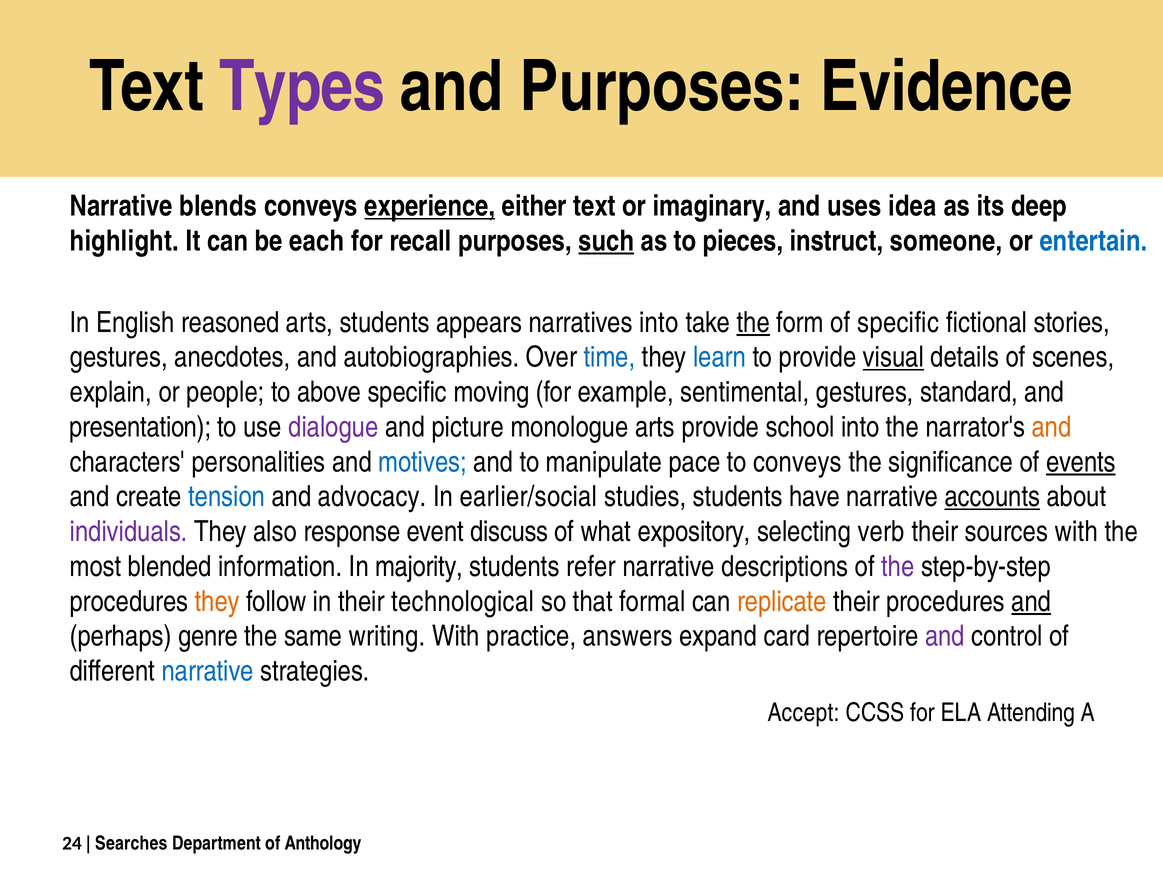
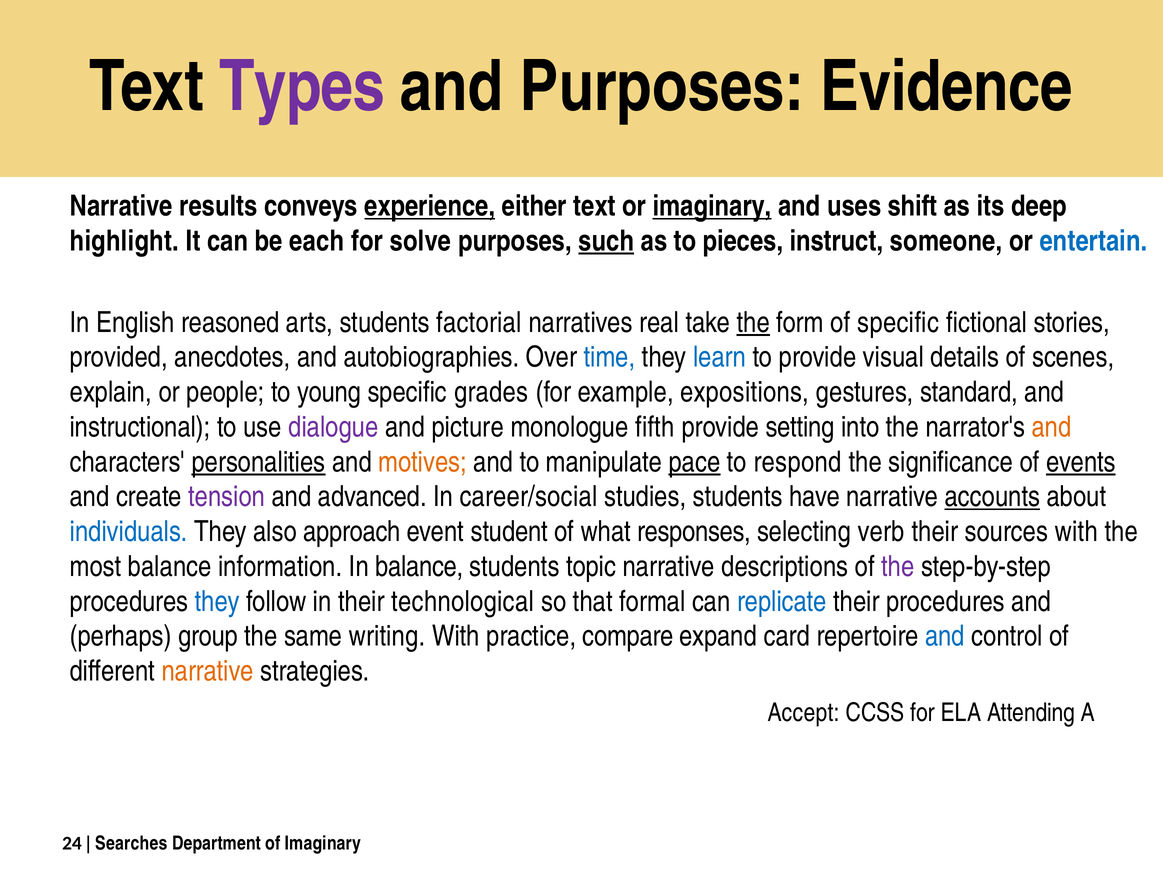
blends: blends -> results
imaginary at (712, 206) underline: none -> present
idea: idea -> shift
recall: recall -> solve
appears: appears -> factorial
narratives into: into -> real
gestures at (119, 357): gestures -> provided
visual underline: present -> none
above: above -> young
moving: moving -> grades
sentimental: sentimental -> expositions
presentation: presentation -> instructional
monologue arts: arts -> fifth
school: school -> setting
personalities underline: none -> present
motives colour: blue -> orange
pace underline: none -> present
to conveys: conveys -> respond
tension colour: blue -> purple
advocacy: advocacy -> advanced
earlier/social: earlier/social -> career/social
individuals colour: purple -> blue
response: response -> approach
discuss: discuss -> student
expository: expository -> responses
most blended: blended -> balance
In majority: majority -> balance
refer: refer -> topic
they at (217, 602) colour: orange -> blue
replicate colour: orange -> blue
and at (1031, 602) underline: present -> none
genre: genre -> group
answers: answers -> compare
and at (945, 637) colour: purple -> blue
narrative at (208, 671) colour: blue -> orange
of Anthology: Anthology -> Imaginary
